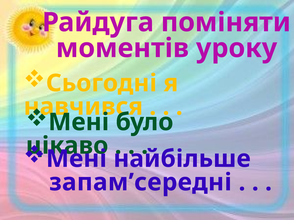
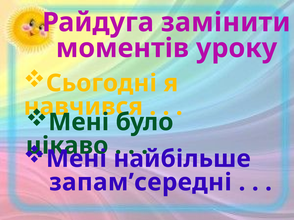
поміняти: поміняти -> замінити
